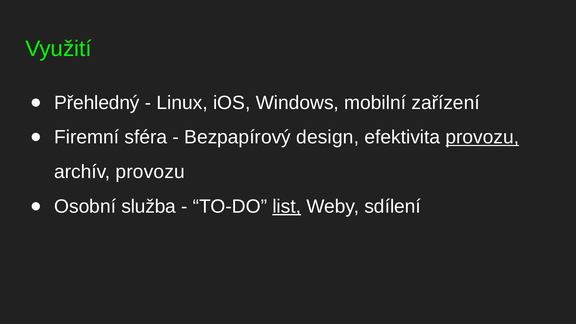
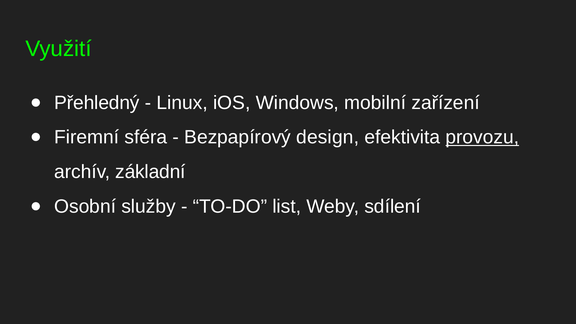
archív provozu: provozu -> základní
služba: služba -> služby
list underline: present -> none
